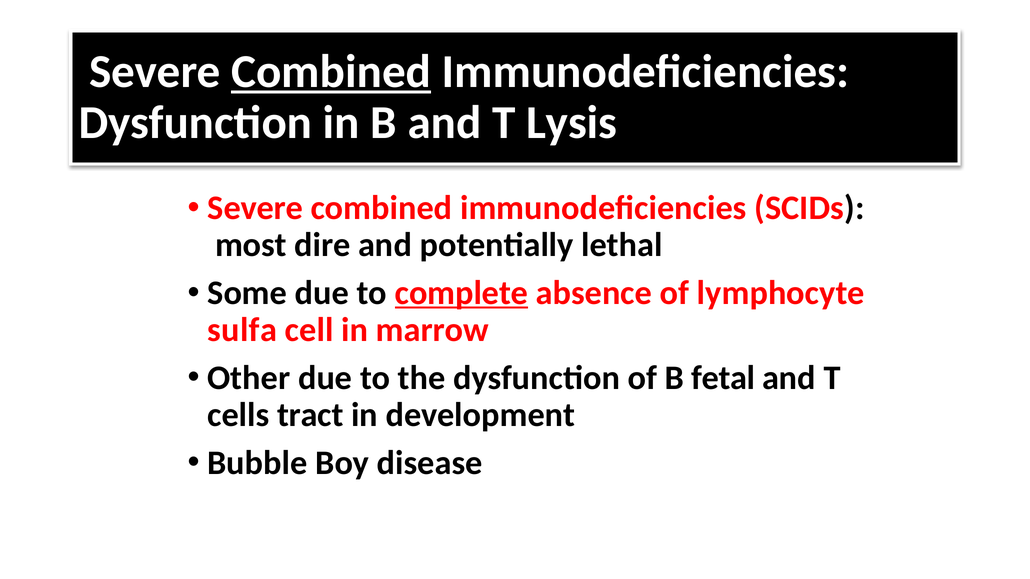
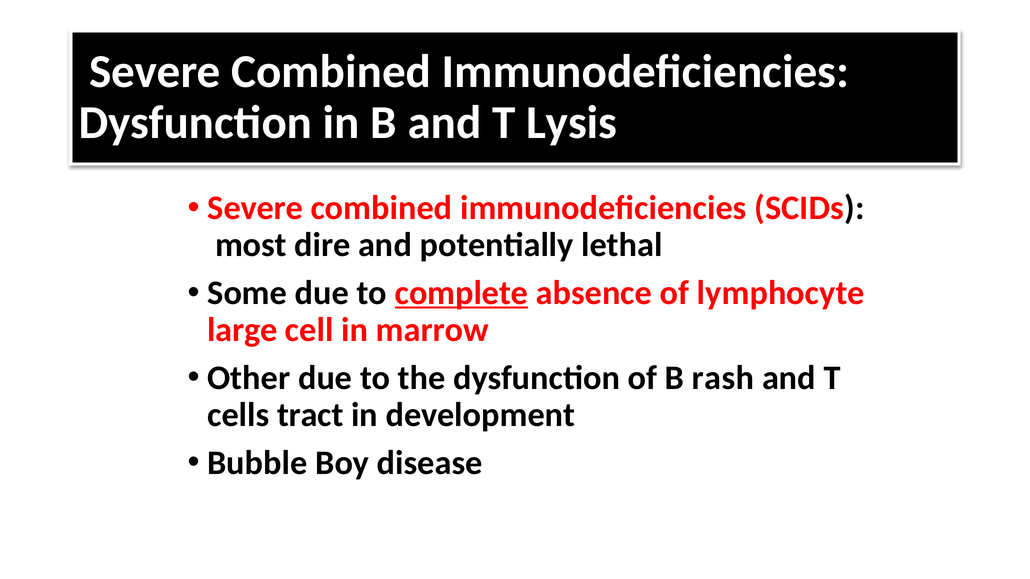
Combined at (331, 72) underline: present -> none
sulfa: sulfa -> large
fetal: fetal -> rash
